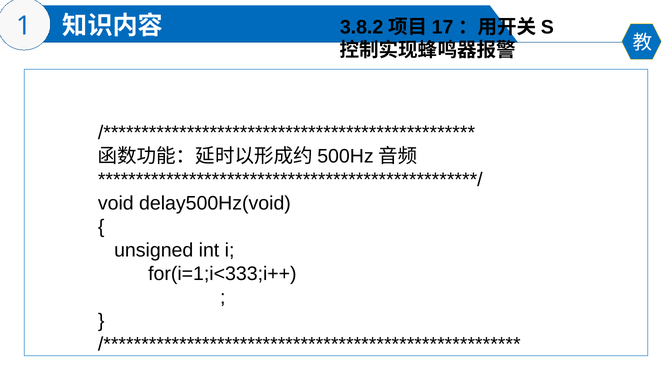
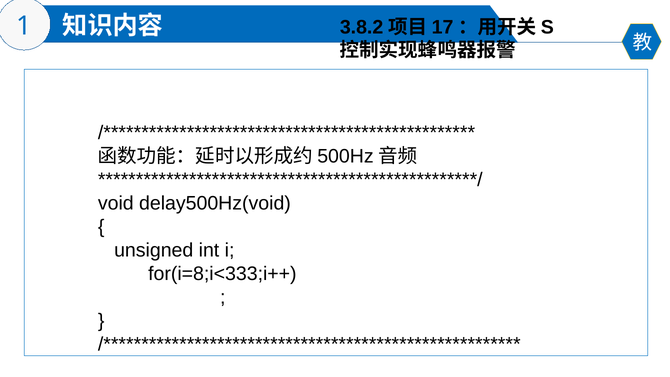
for(i=1;i<333;i++: for(i=1;i<333;i++ -> for(i=8;i<333;i++
